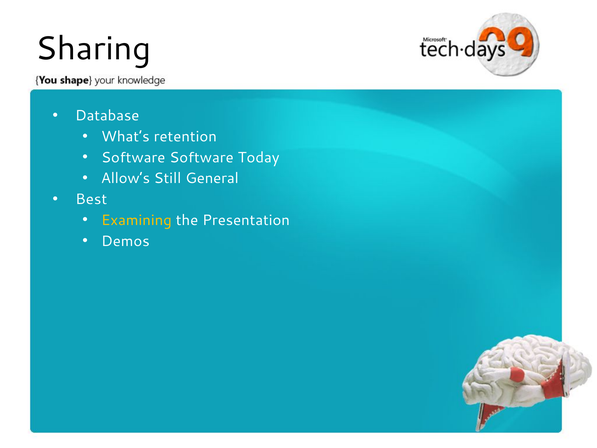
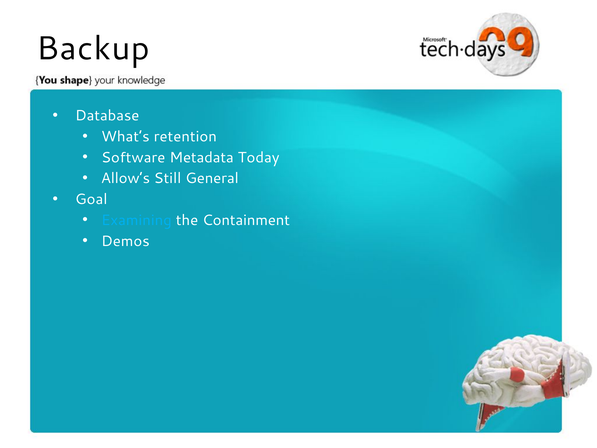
Sharing: Sharing -> Backup
Software Software: Software -> Metadata
Best: Best -> Goal
Examining colour: yellow -> light blue
Presentation: Presentation -> Containment
